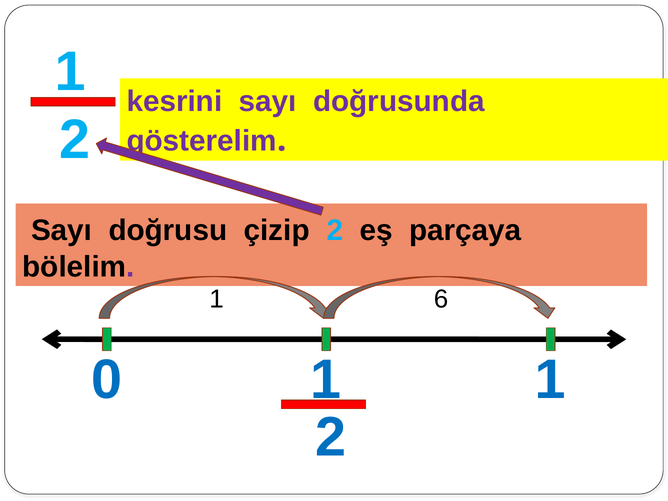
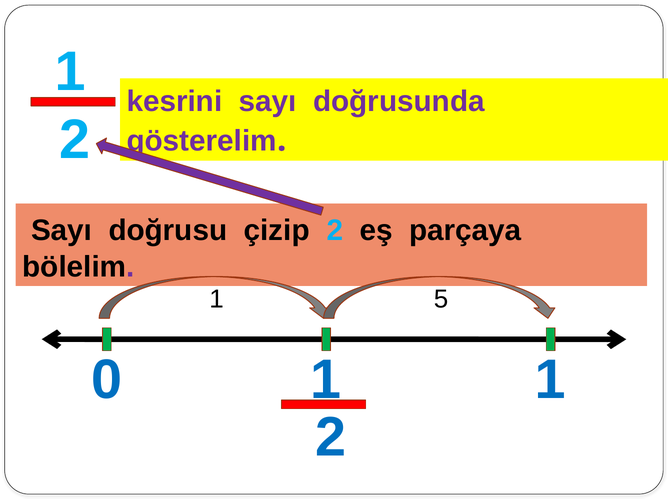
6: 6 -> 5
